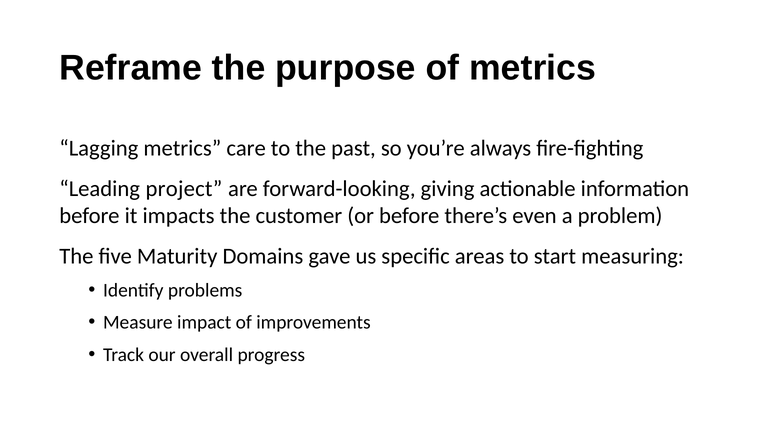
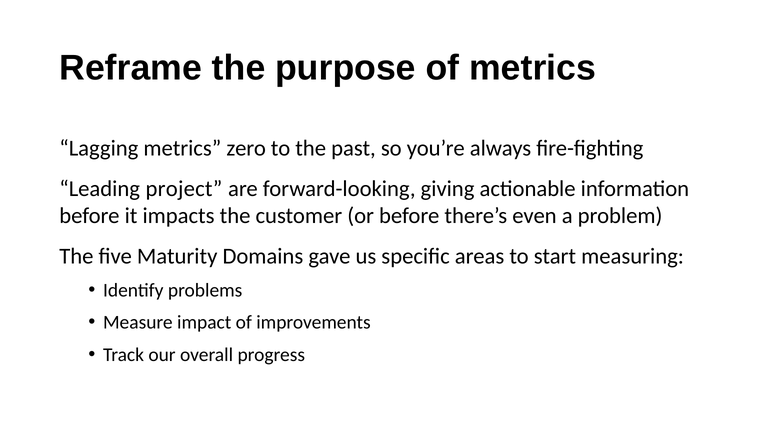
care: care -> zero
